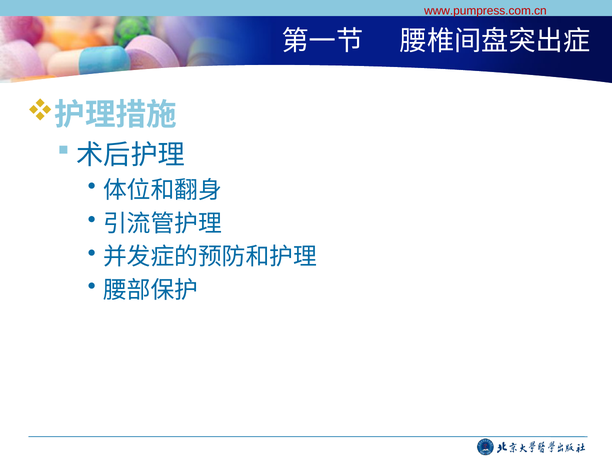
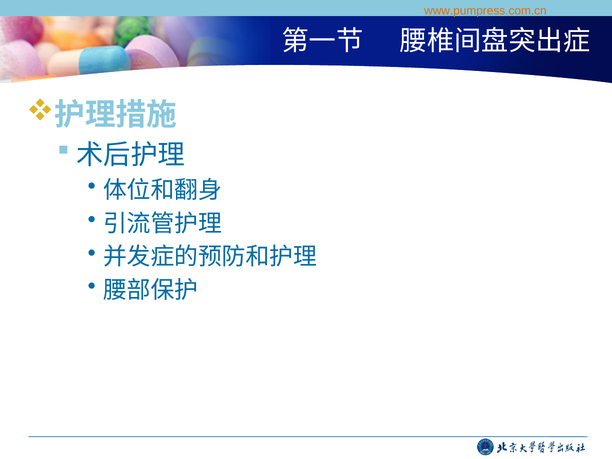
www.pumpress.com.cn colour: red -> orange
